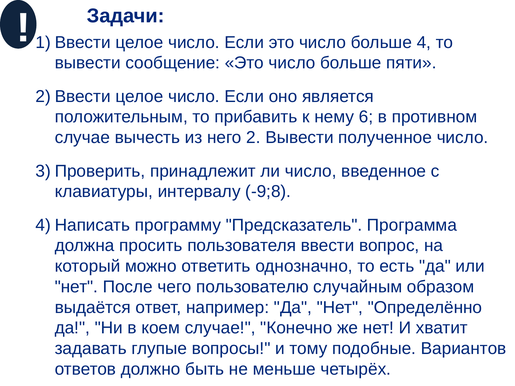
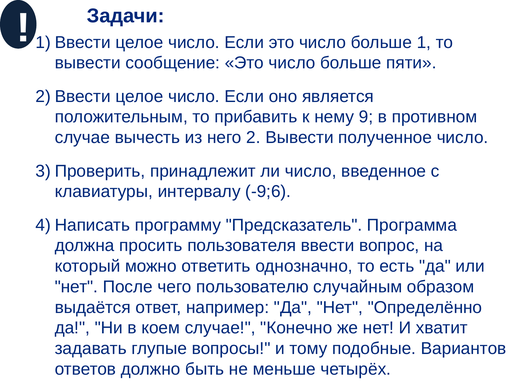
4: 4 -> 1
6: 6 -> 9
-9;8: -9;8 -> -9;6
